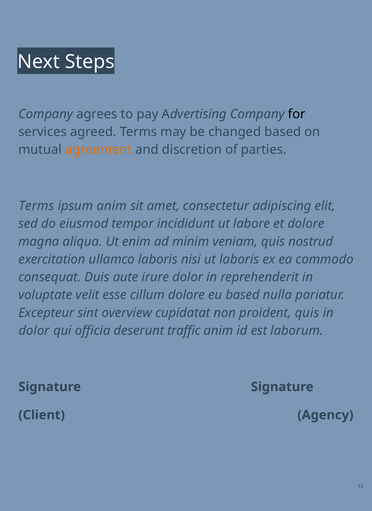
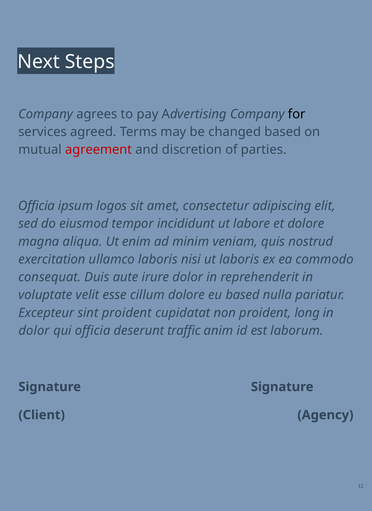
agreement colour: orange -> red
Terms at (36, 206): Terms -> Officia
ipsum anim: anim -> logos
sint overview: overview -> proident
proident quis: quis -> long
